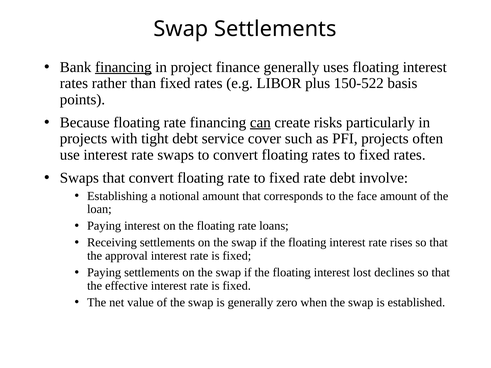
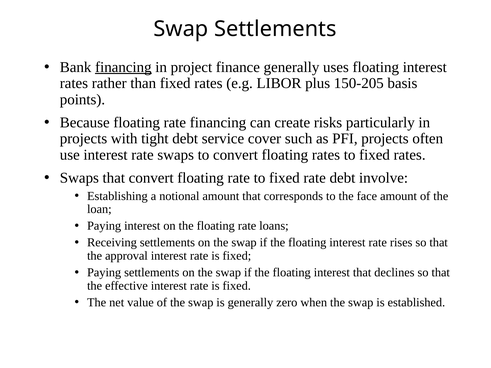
150-522: 150-522 -> 150-205
can underline: present -> none
interest lost: lost -> that
